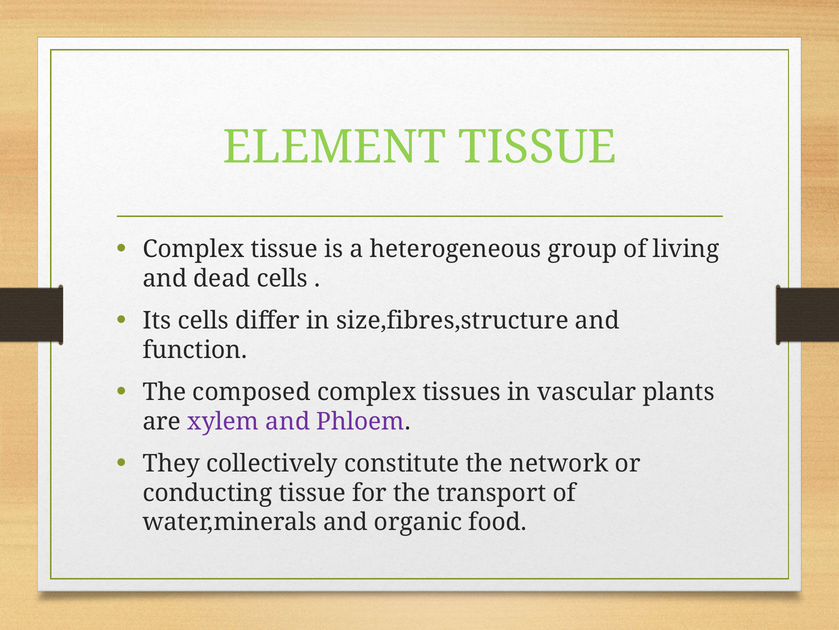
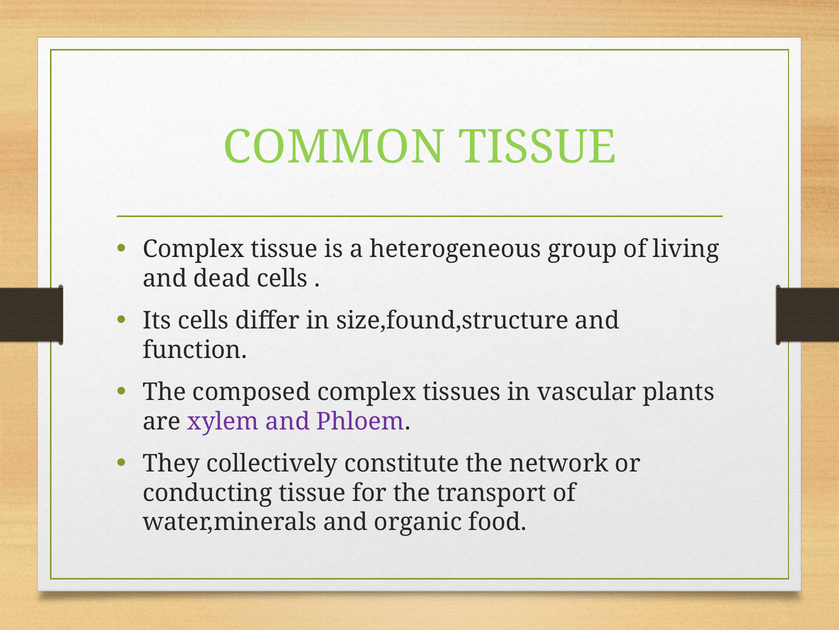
ELEMENT: ELEMENT -> COMMON
size,fibres,structure: size,fibres,structure -> size,found,structure
